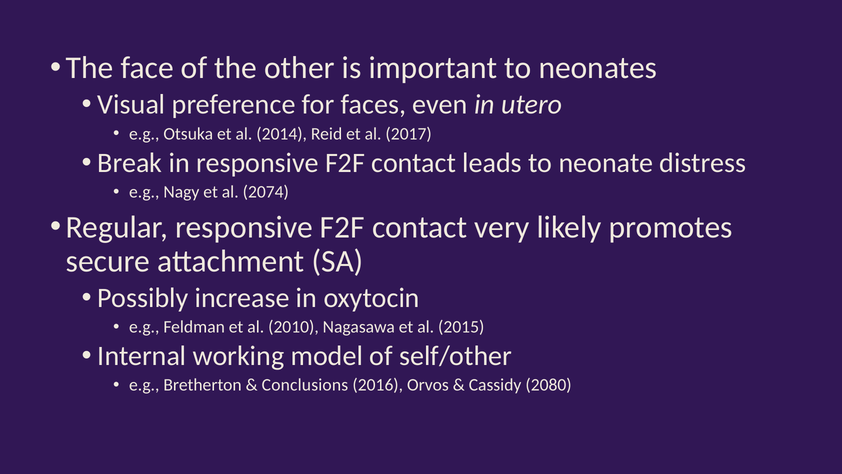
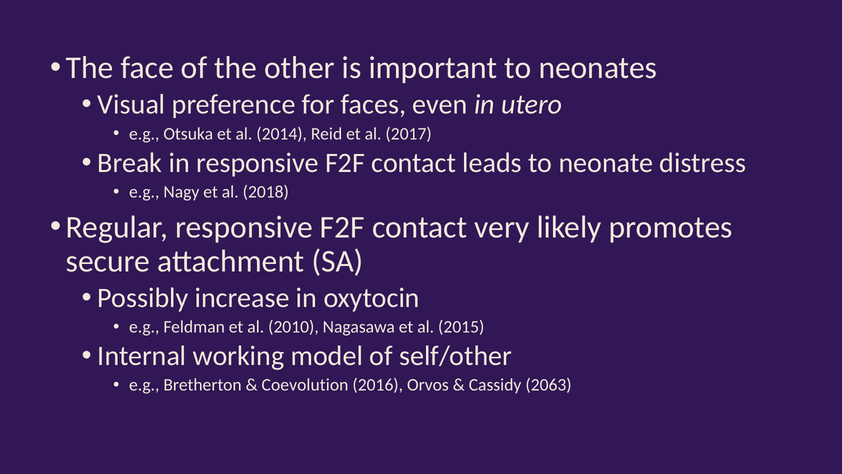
2074: 2074 -> 2018
Conclusions: Conclusions -> Coevolution
2080: 2080 -> 2063
